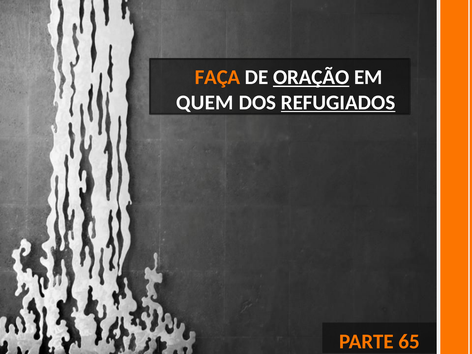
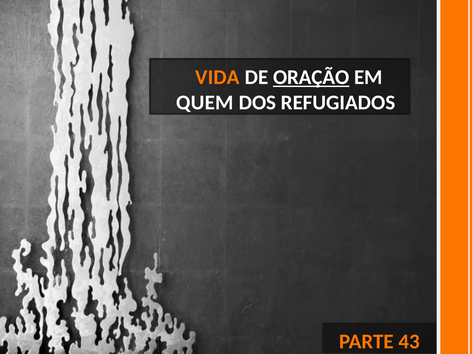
FAÇA: FAÇA -> VIDA
REFUGIADOS underline: present -> none
65: 65 -> 43
